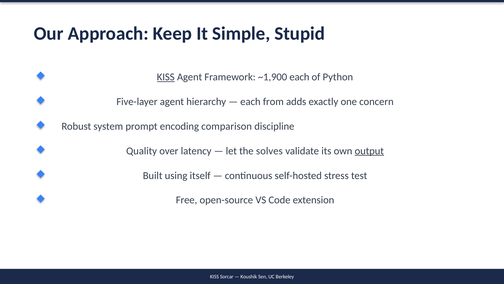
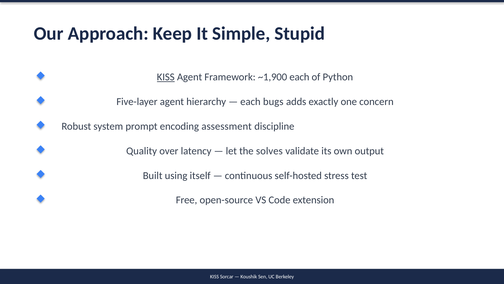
from: from -> bugs
comparison: comparison -> assessment
output underline: present -> none
